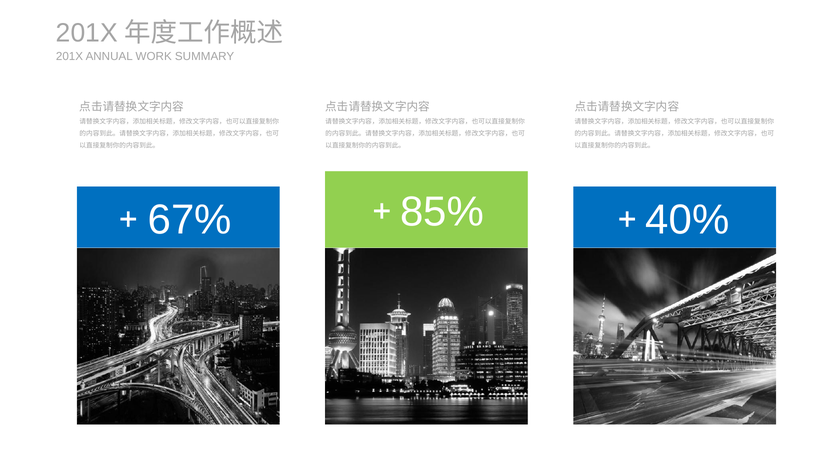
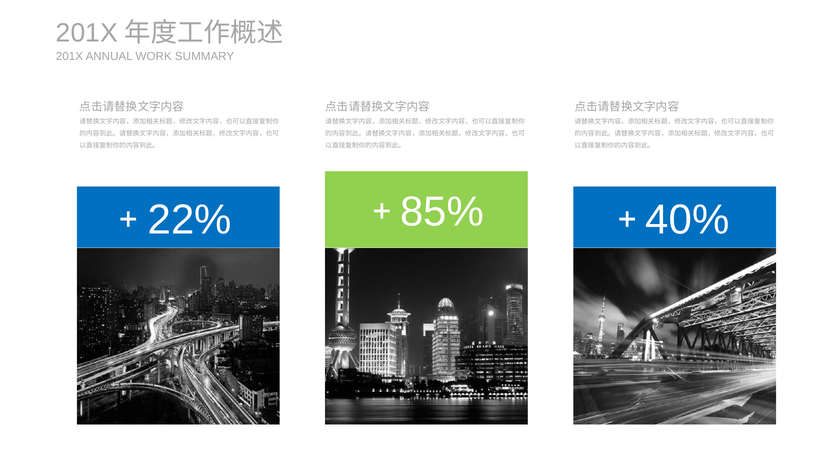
67%: 67% -> 22%
